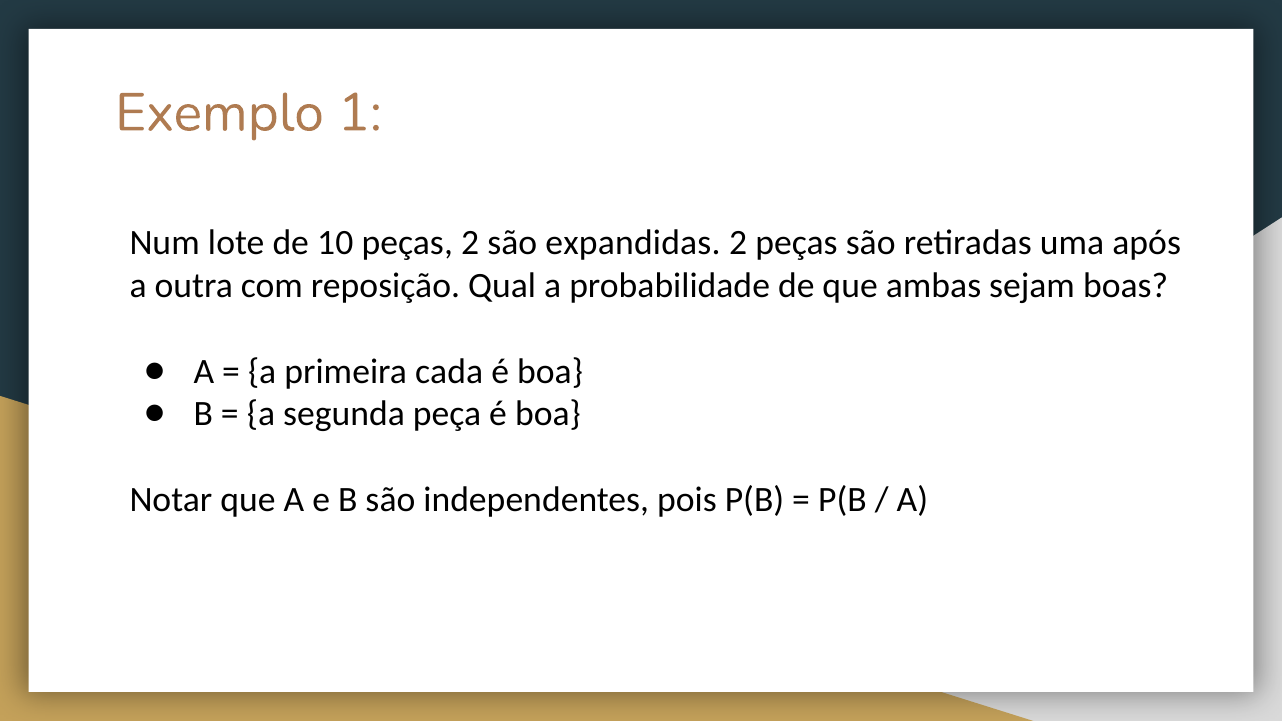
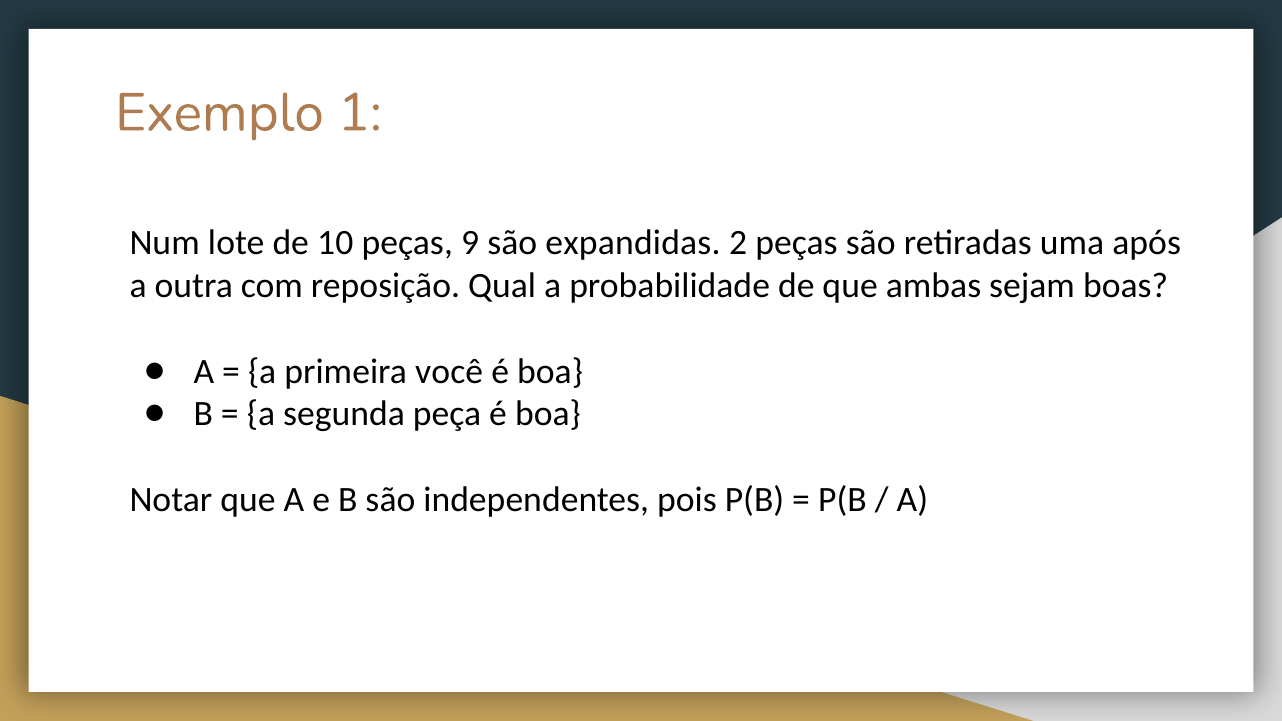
peças 2: 2 -> 9
cada: cada -> você
